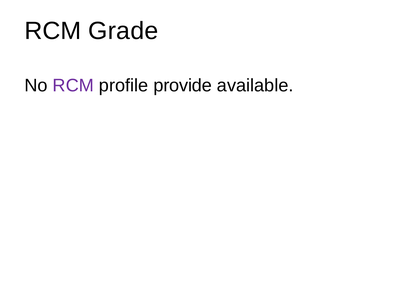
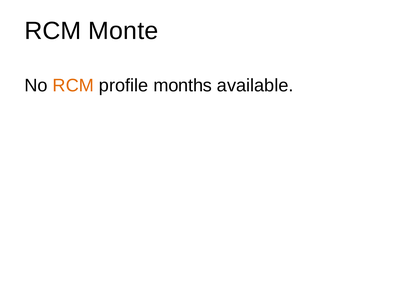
Grade: Grade -> Monte
RCM at (73, 86) colour: purple -> orange
provide: provide -> months
